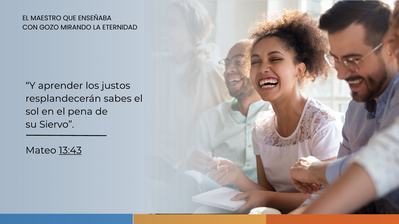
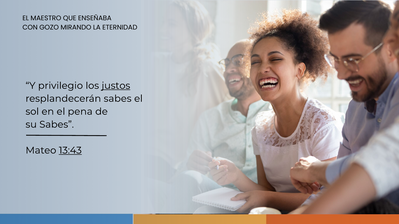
aprender: aprender -> privilegio
justos underline: none -> present
su Siervo: Siervo -> Sabes
